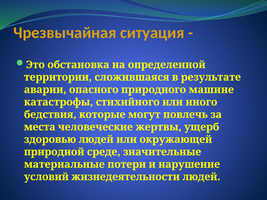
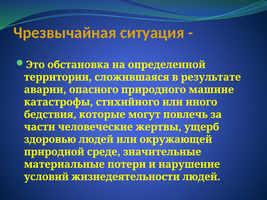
места: места -> части
